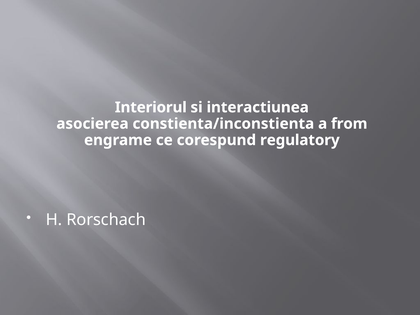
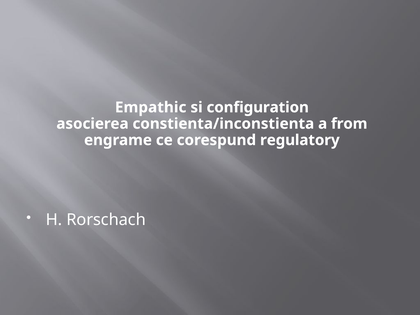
Interiorul: Interiorul -> Empathic
interactiunea: interactiunea -> configuration
